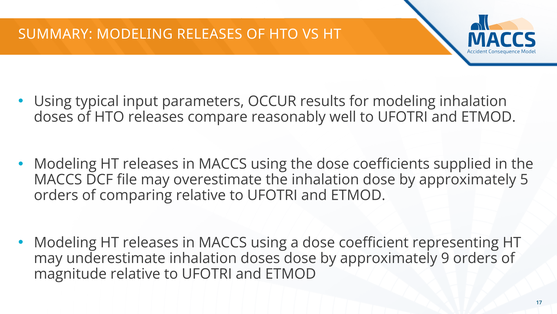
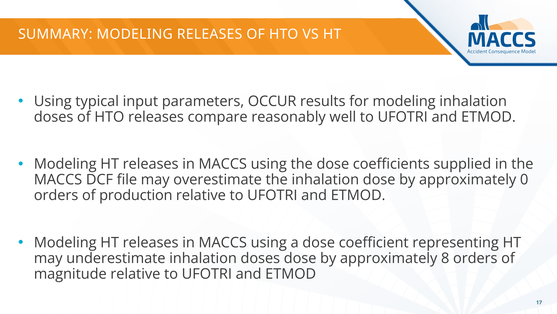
5: 5 -> 0
comparing: comparing -> production
9: 9 -> 8
